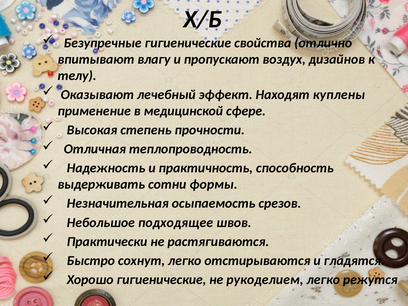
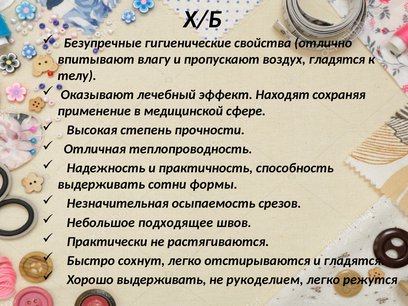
воздух дизайнов: дизайнов -> гладятся
куплены: куплены -> сохраняя
Хорошо гигиенические: гигиенические -> выдерживать
